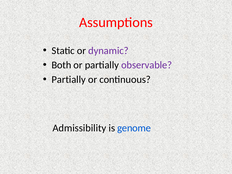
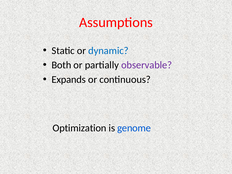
dynamic colour: purple -> blue
Partially at (69, 79): Partially -> Expands
Admissibility: Admissibility -> Optimization
